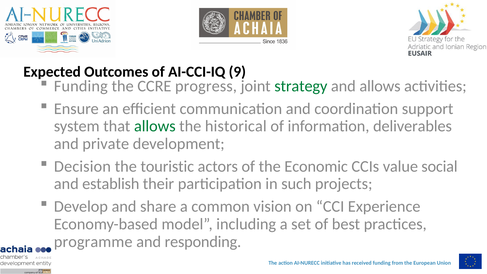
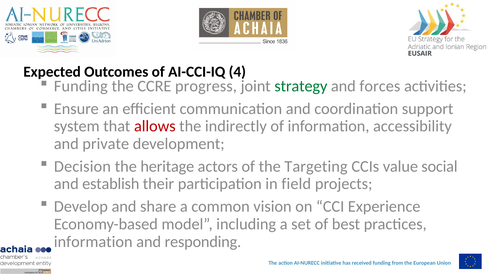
9: 9 -> 4
and allows: allows -> forces
allows at (155, 126) colour: green -> red
historical: historical -> indirectly
deliverables: deliverables -> accessibility
touristic: touristic -> heritage
Economic: Economic -> Targeting
such: such -> field
programme at (93, 242): programme -> information
